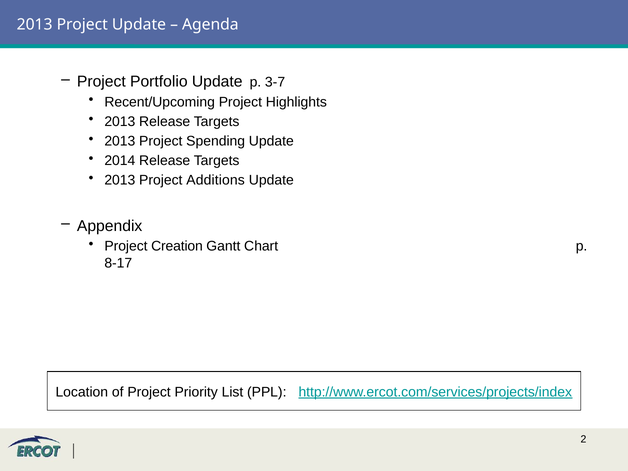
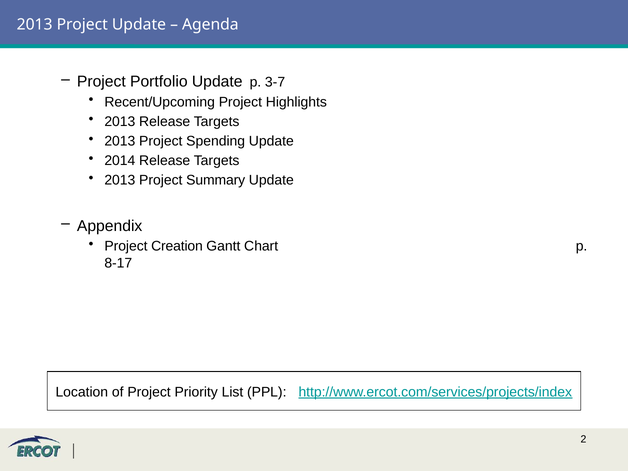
Additions: Additions -> Summary
